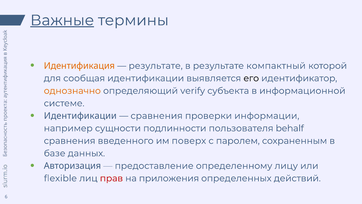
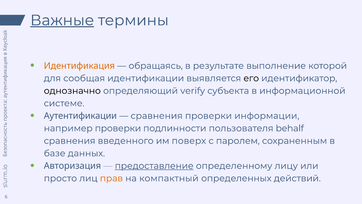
результате at (156, 66): результате -> обращаясь
компактный: компактный -> выполнение
однозначно colour: orange -> black
Идентификации at (80, 116): Идентификации -> Аутентификации
например сущности: сущности -> проверки
предоставление underline: none -> present
flexible: flexible -> просто
прав colour: red -> orange
приложения: приложения -> компактный
